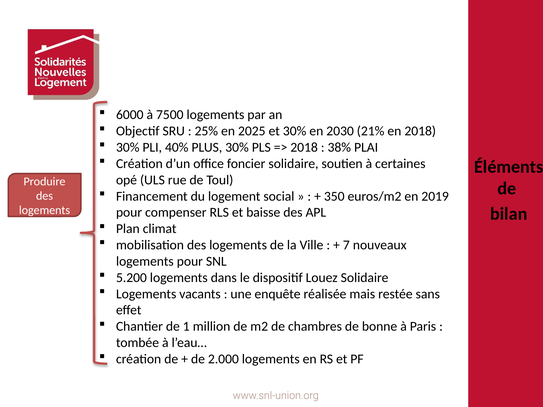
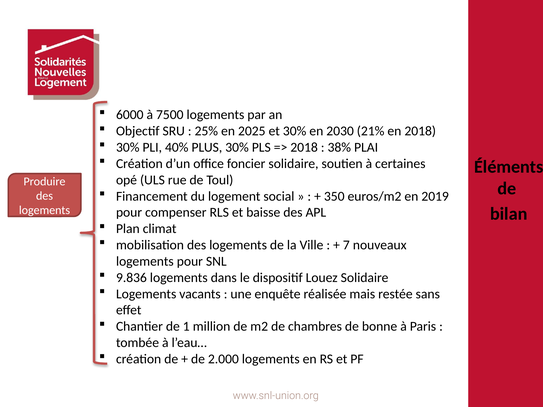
5.200: 5.200 -> 9.836
